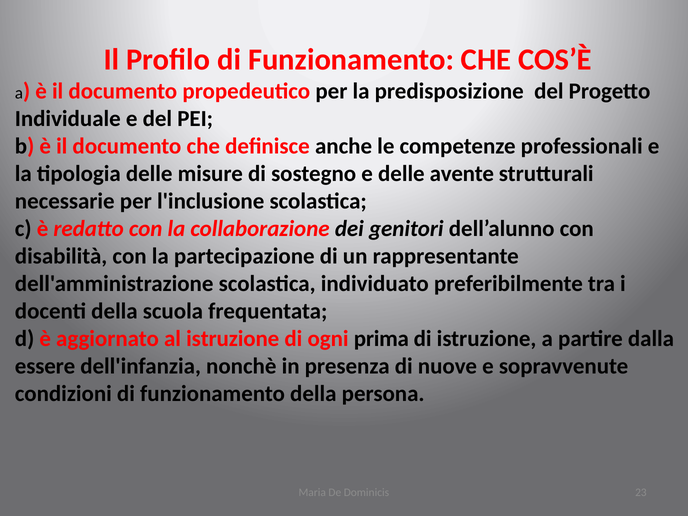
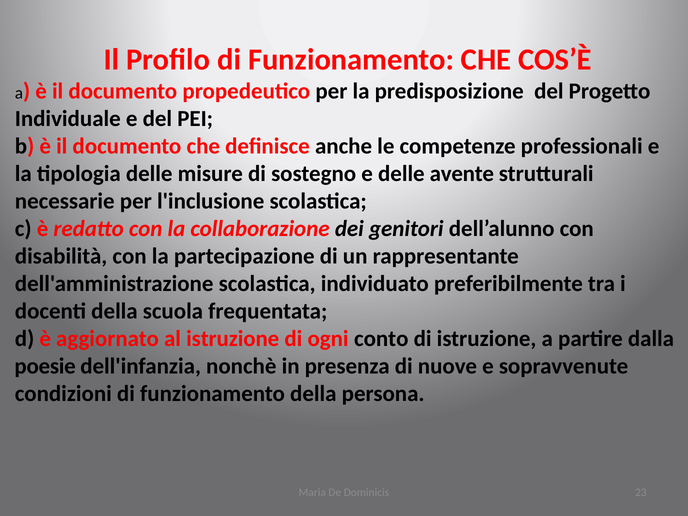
prima: prima -> conto
essere: essere -> poesie
